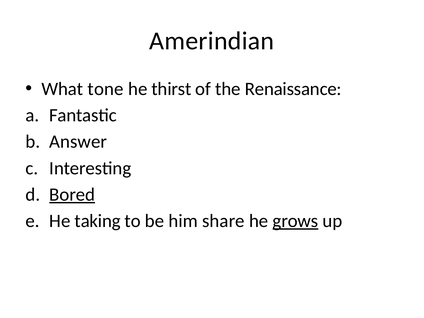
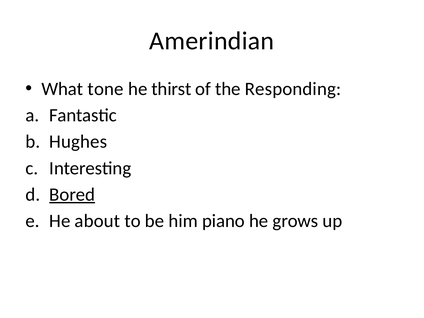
Renaissance: Renaissance -> Responding
Answer: Answer -> Hughes
taking: taking -> about
share: share -> piano
grows underline: present -> none
